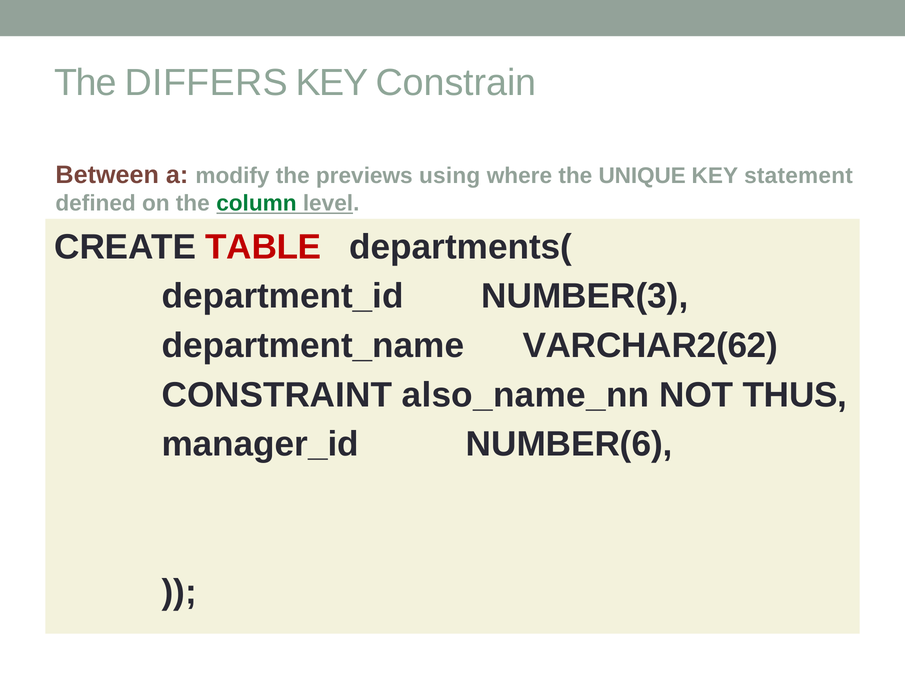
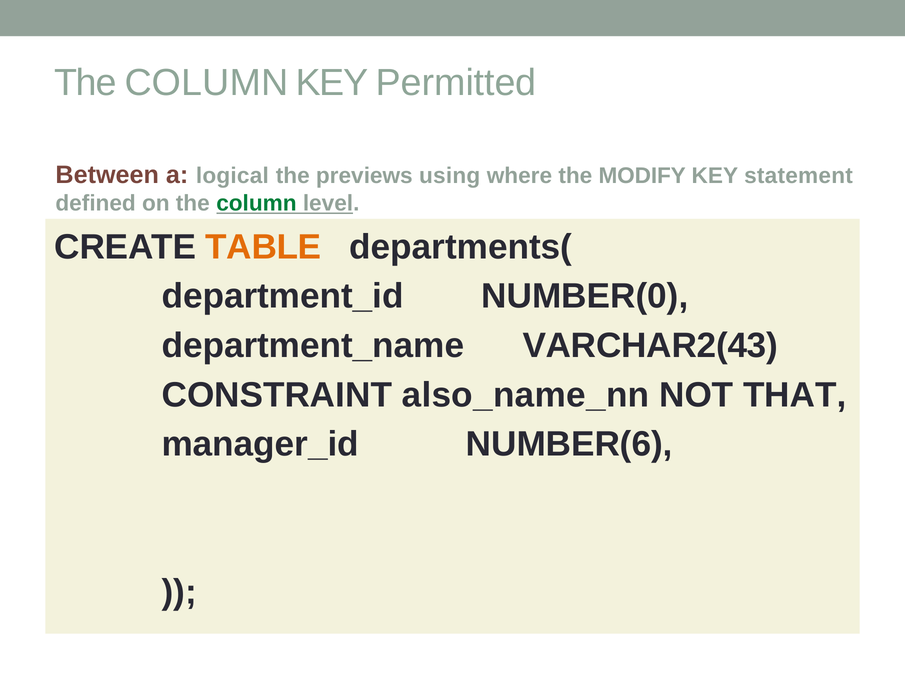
DIFFERS at (206, 83): DIFFERS -> COLUMN
Constrain: Constrain -> Permitted
modify: modify -> logical
UNIQUE: UNIQUE -> MODIFY
TABLE colour: red -> orange
NUMBER(3: NUMBER(3 -> NUMBER(0
VARCHAR2(62: VARCHAR2(62 -> VARCHAR2(43
THUS: THUS -> THAT
